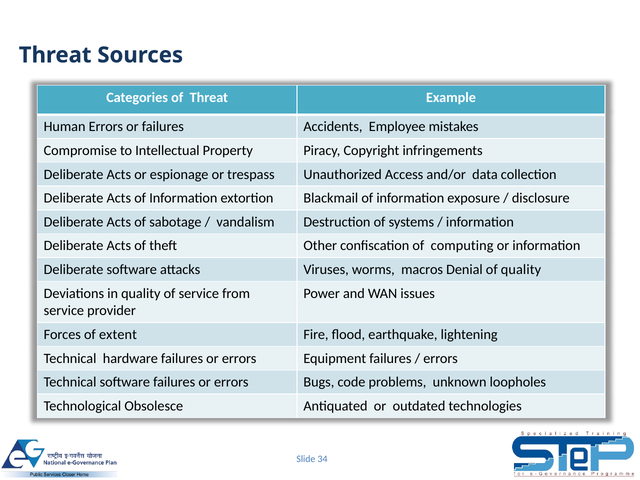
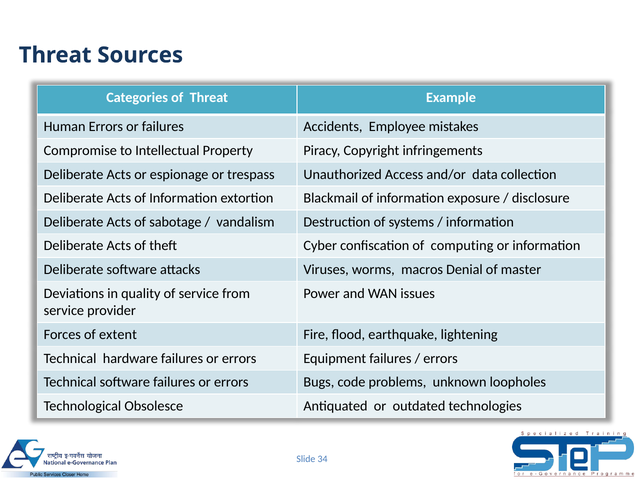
Other: Other -> Cyber
of quality: quality -> master
